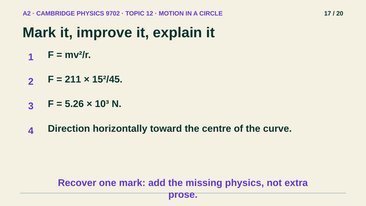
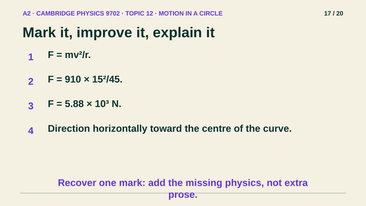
211: 211 -> 910
5.26: 5.26 -> 5.88
